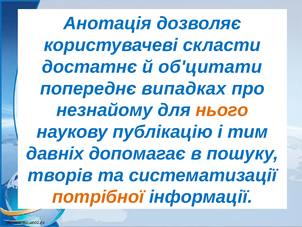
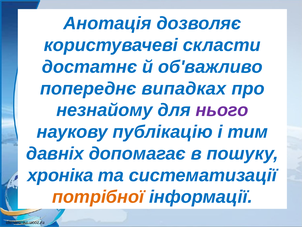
об'цитати: об'цитати -> об'важливо
нього colour: orange -> purple
творів: творів -> хроніка
